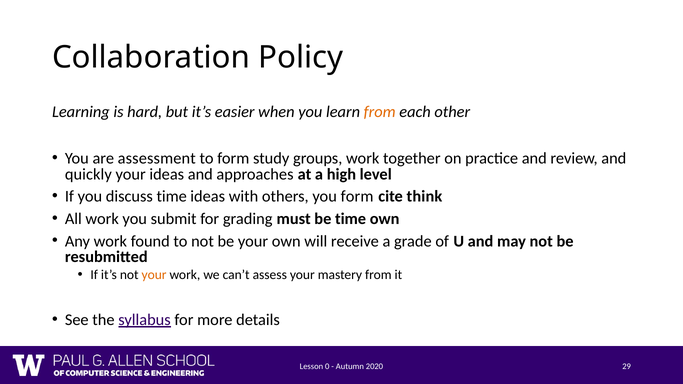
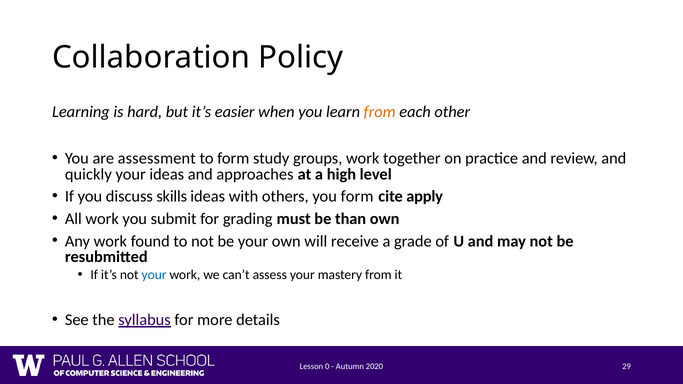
discuss time: time -> skills
think: think -> apply
be time: time -> than
your at (154, 275) colour: orange -> blue
